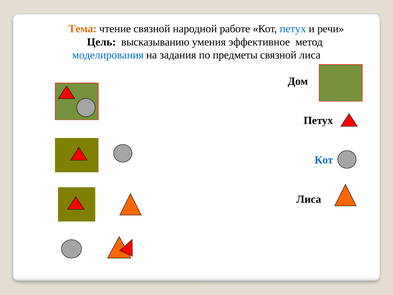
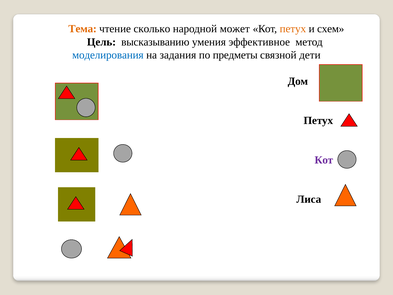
чтение связной: связной -> сколько
работе: работе -> может
петух at (293, 29) colour: blue -> orange
речи: речи -> схем
связной лиса: лиса -> дети
Кот at (324, 160) colour: blue -> purple
